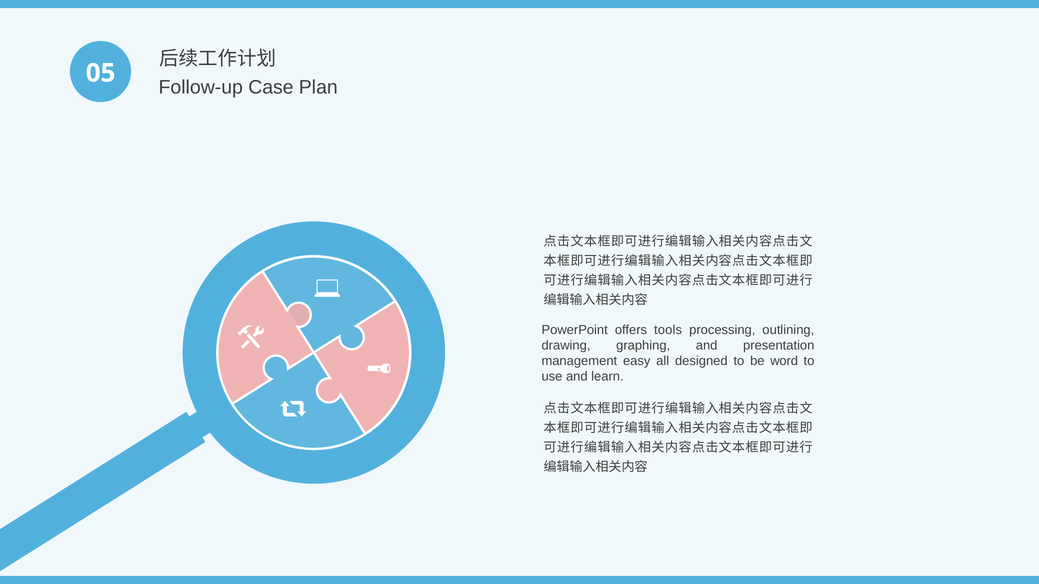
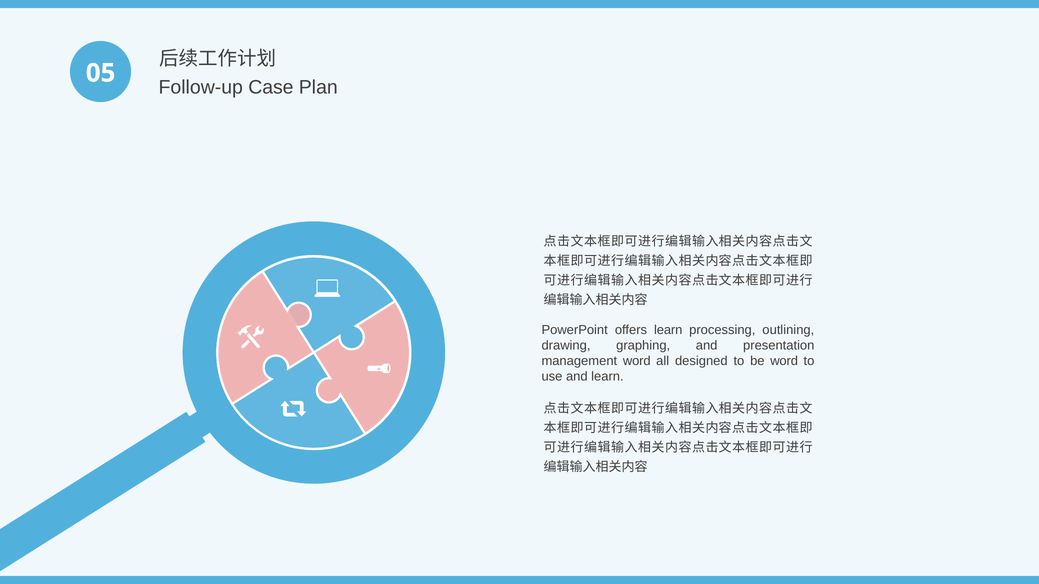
offers tools: tools -> learn
management easy: easy -> word
